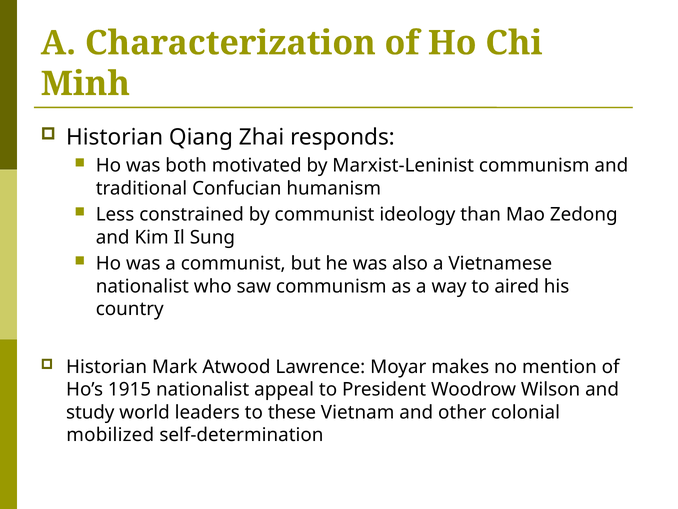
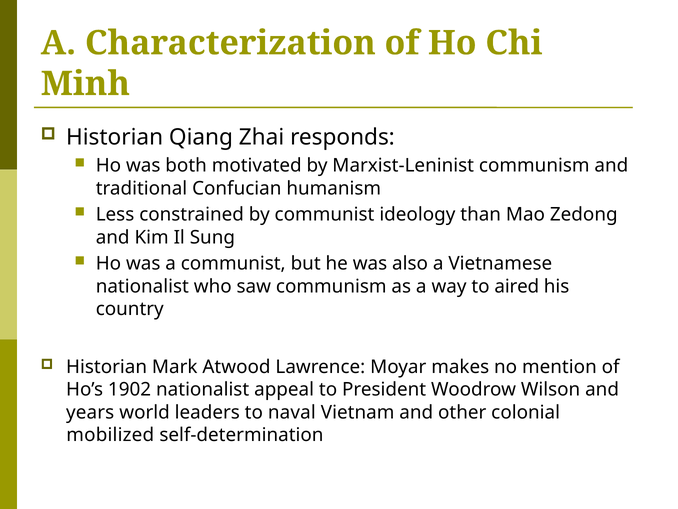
1915: 1915 -> 1902
study: study -> years
these: these -> naval
